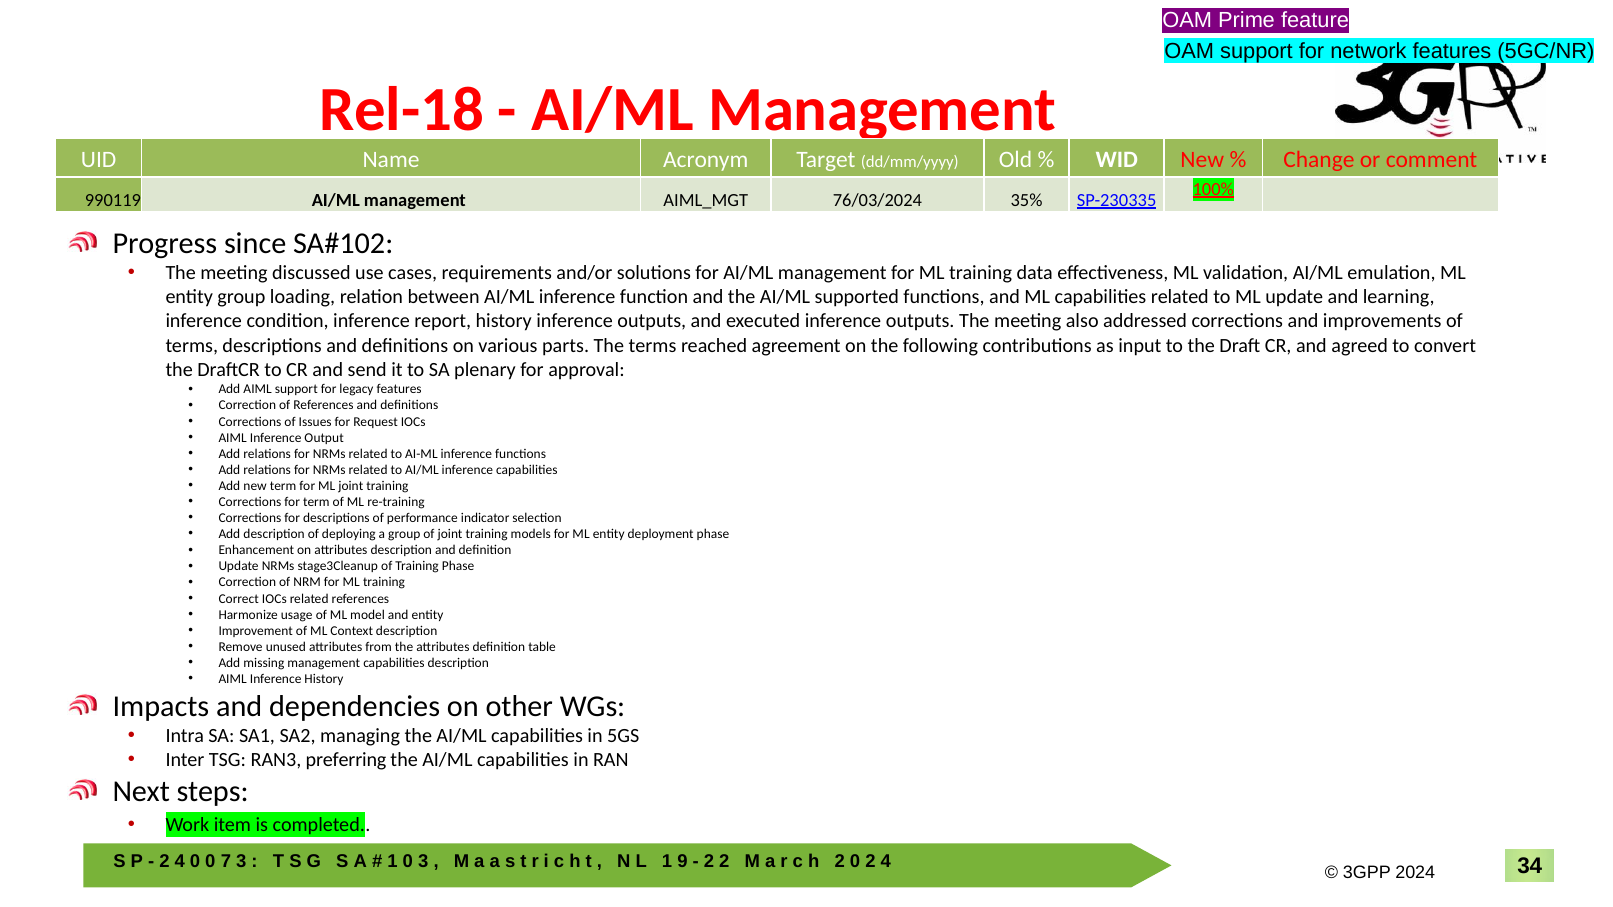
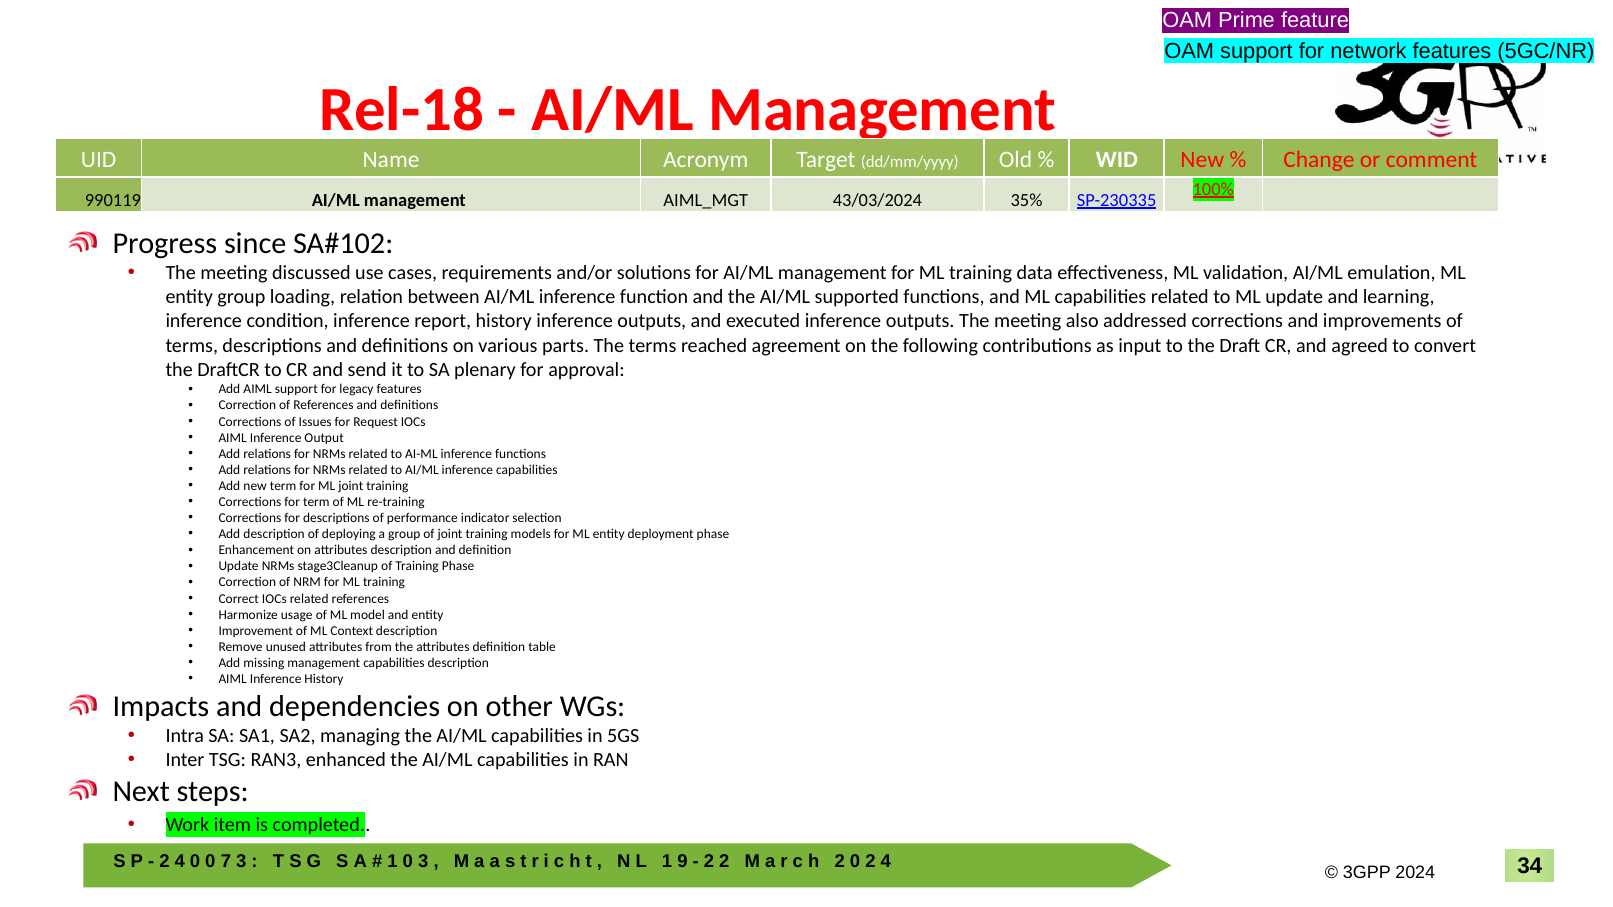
76/03/2024: 76/03/2024 -> 43/03/2024
preferring: preferring -> enhanced
